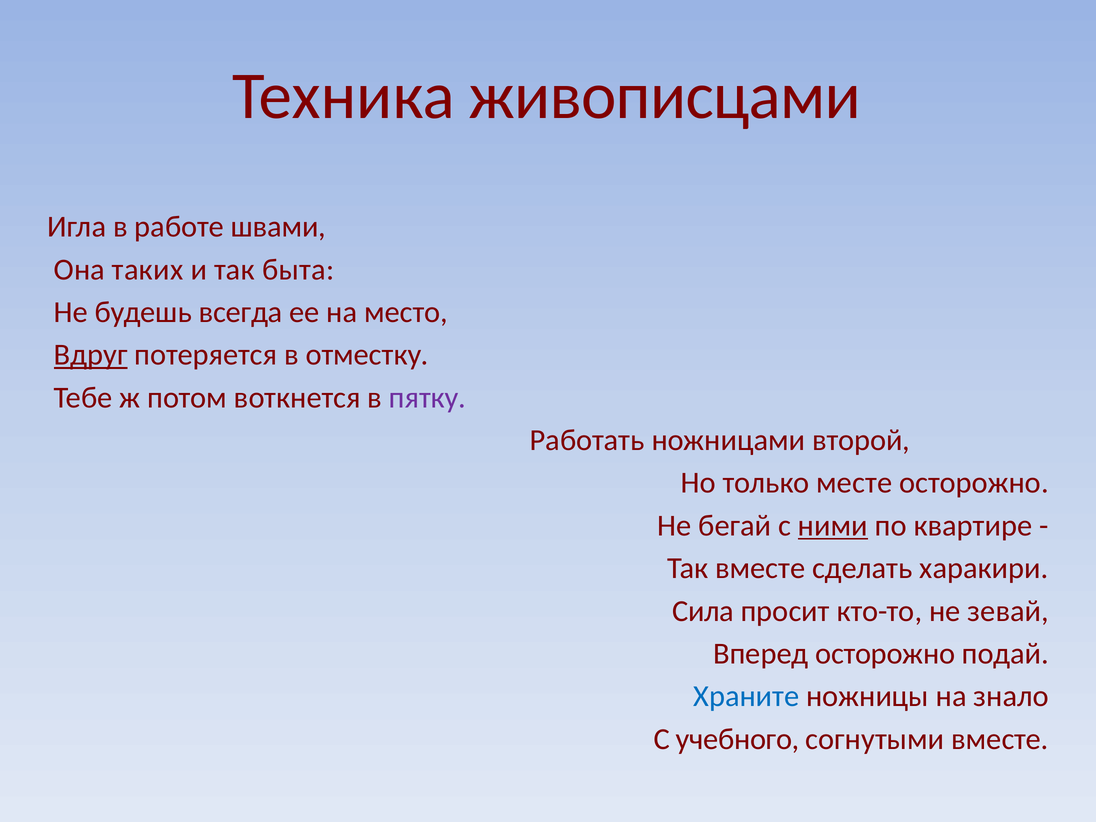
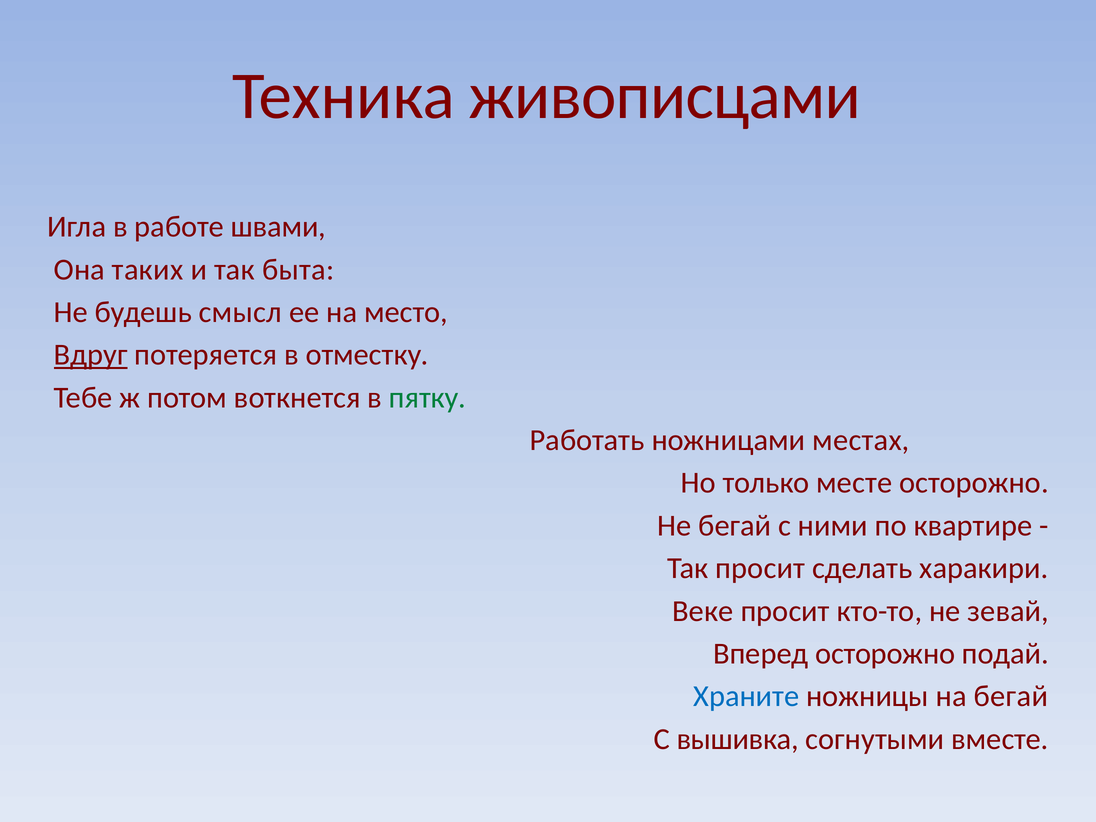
всегда: всегда -> смысл
пятку colour: purple -> green
второй: второй -> местах
ними underline: present -> none
Так вместе: вместе -> просит
Сила: Сила -> Веке
на знало: знало -> бегай
учебного: учебного -> вышивка
